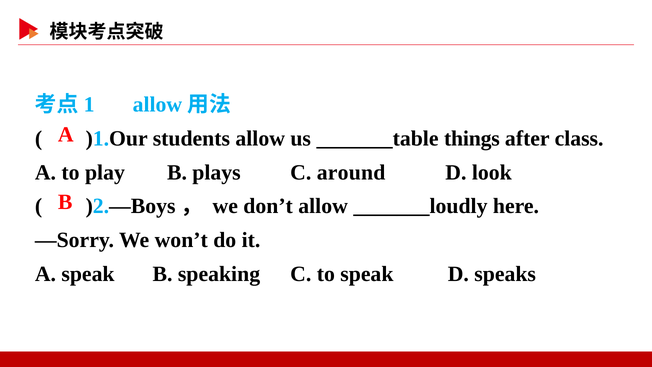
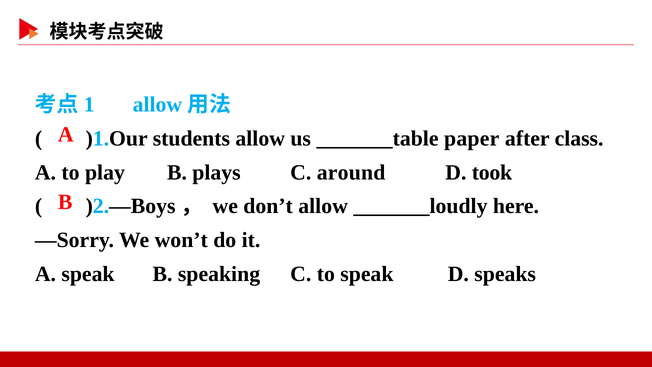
things: things -> paper
look: look -> took
